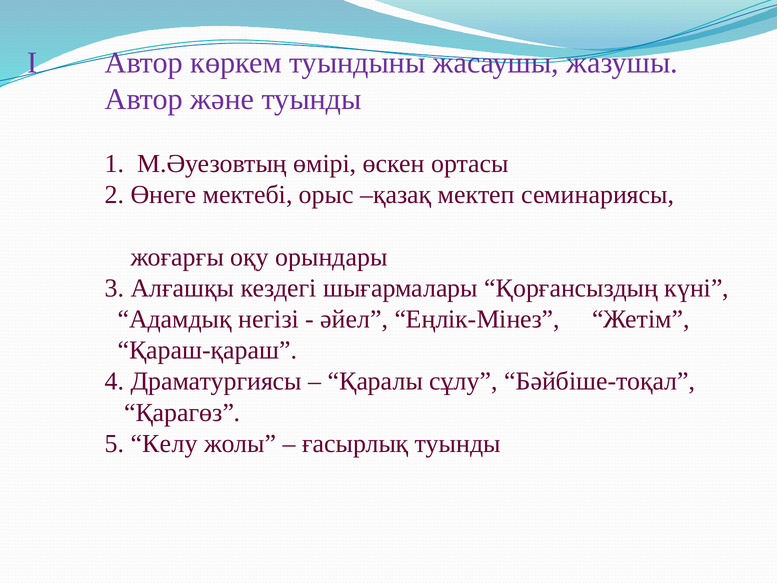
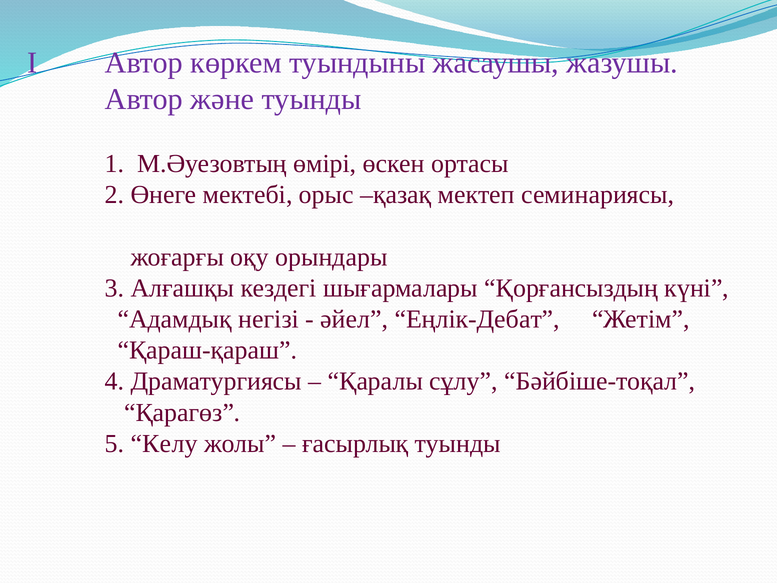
Еңлік-Мінез: Еңлік-Мінез -> Еңлік-Дебат
